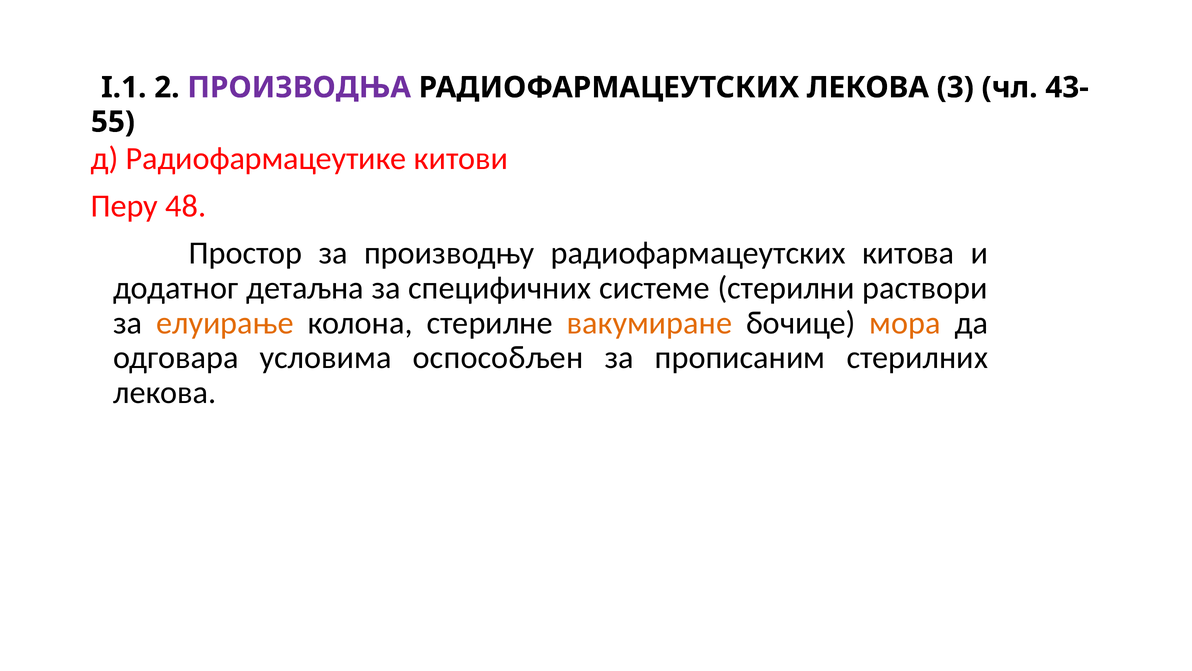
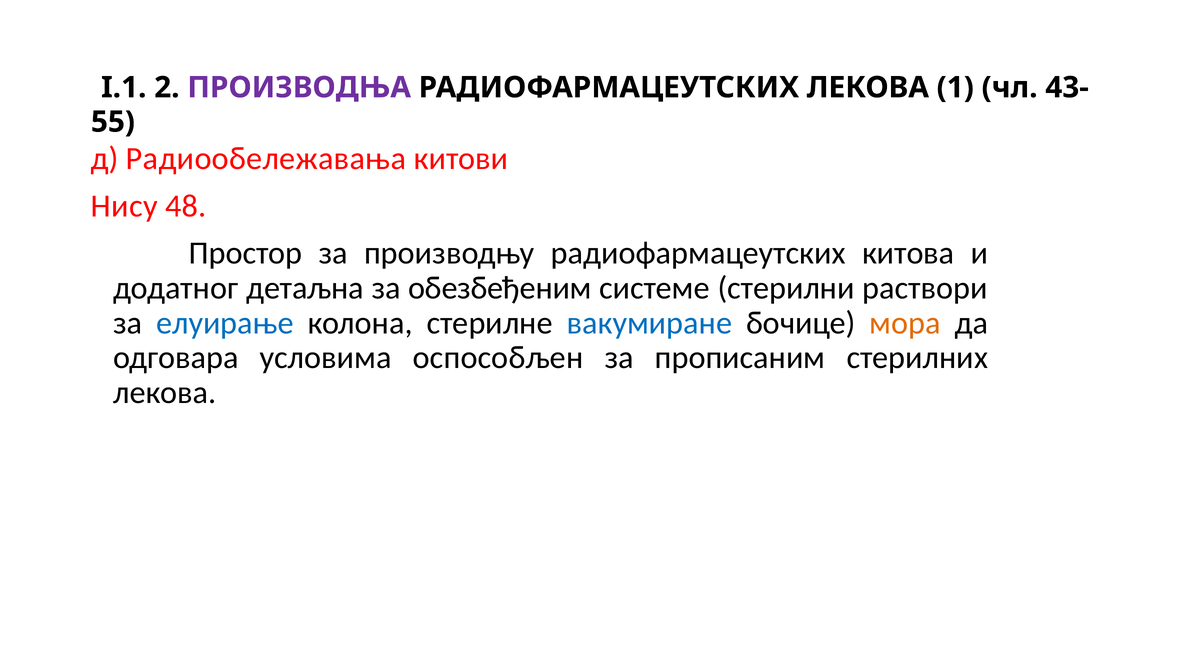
3: 3 -> 1
Радиофармацеутике: Радиофармацеутике -> Радиообележавања
Перу: Перу -> Нису
специфичних: специфичних -> обезбеђеним
елуирање colour: orange -> blue
вакумиране colour: orange -> blue
